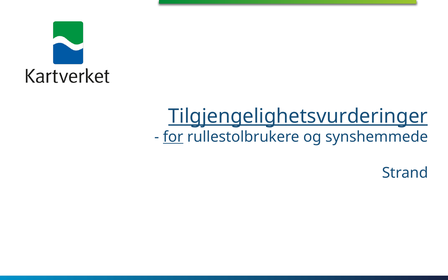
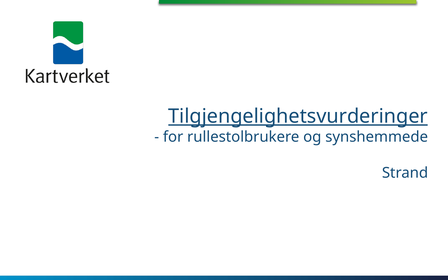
for underline: present -> none
